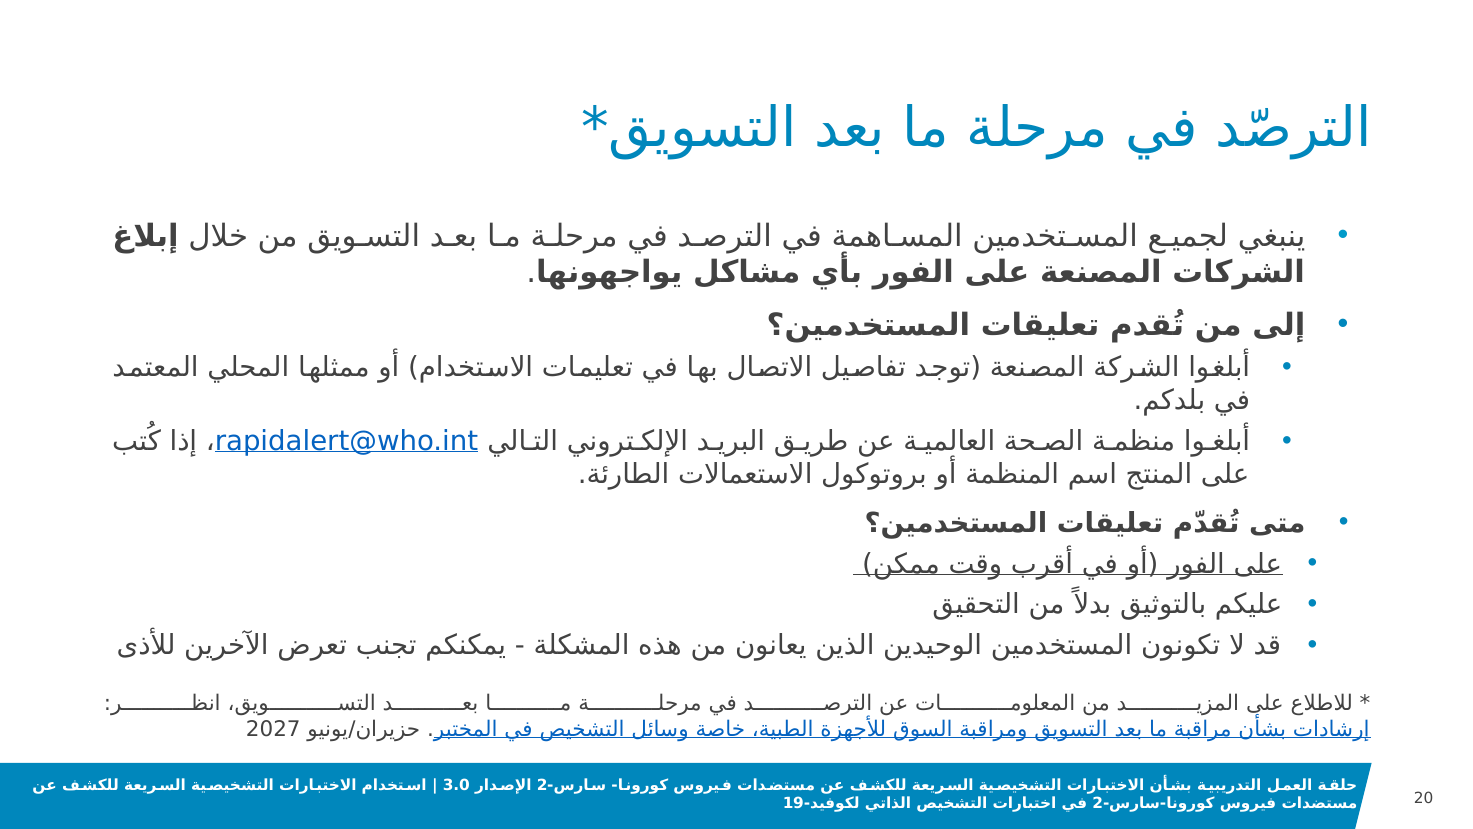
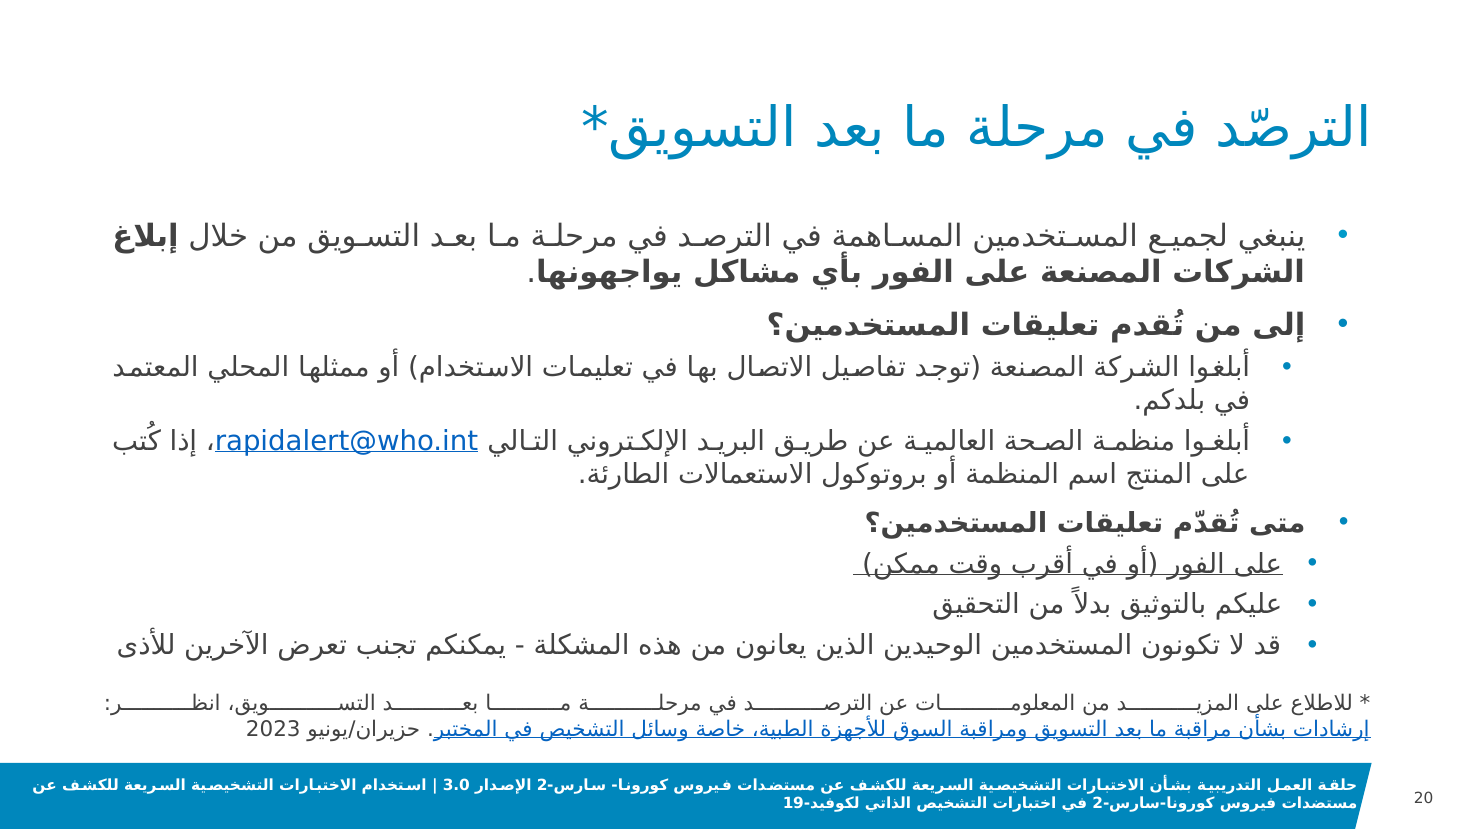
2027: 2027 -> 2023
